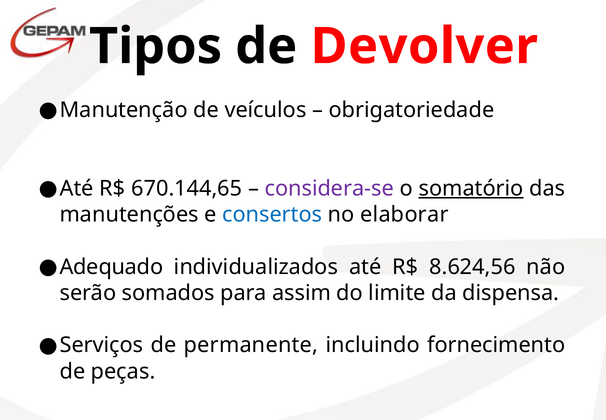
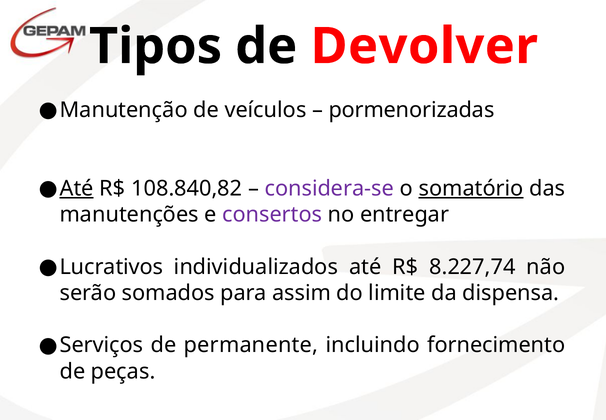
obrigatoriedade: obrigatoriedade -> pormenorizadas
Até at (77, 188) underline: none -> present
670.144,65: 670.144,65 -> 108.840,82
consertos colour: blue -> purple
elaborar: elaborar -> entregar
Adequado: Adequado -> Lucrativos
8.624,56: 8.624,56 -> 8.227,74
